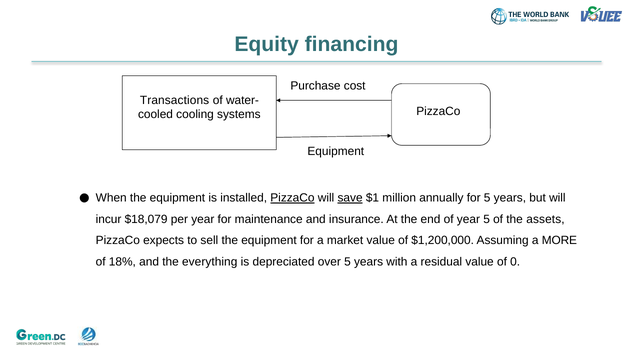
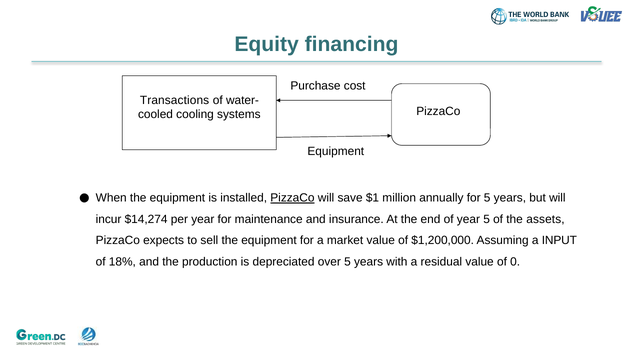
save underline: present -> none
$18,079: $18,079 -> $14,274
MORE: MORE -> INPUT
everything: everything -> production
